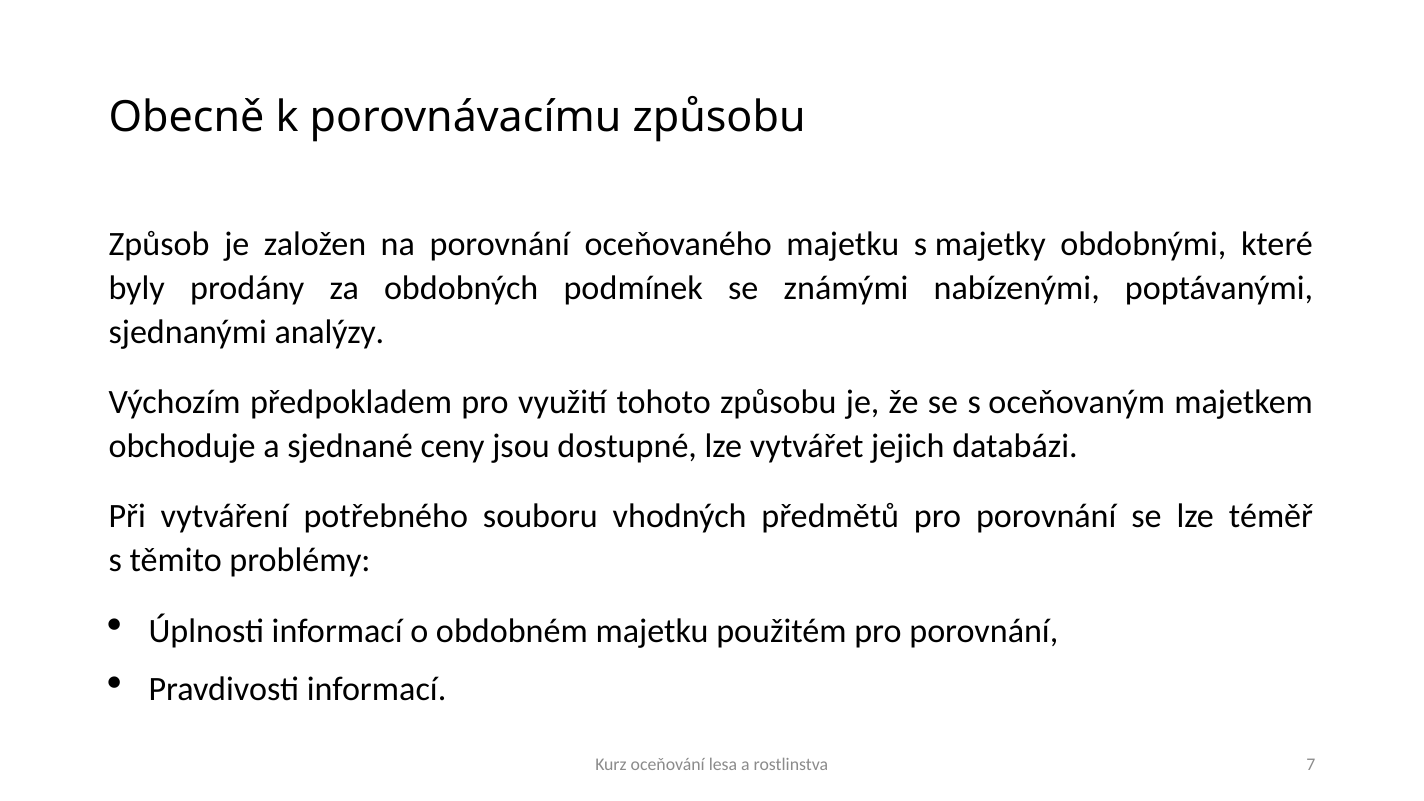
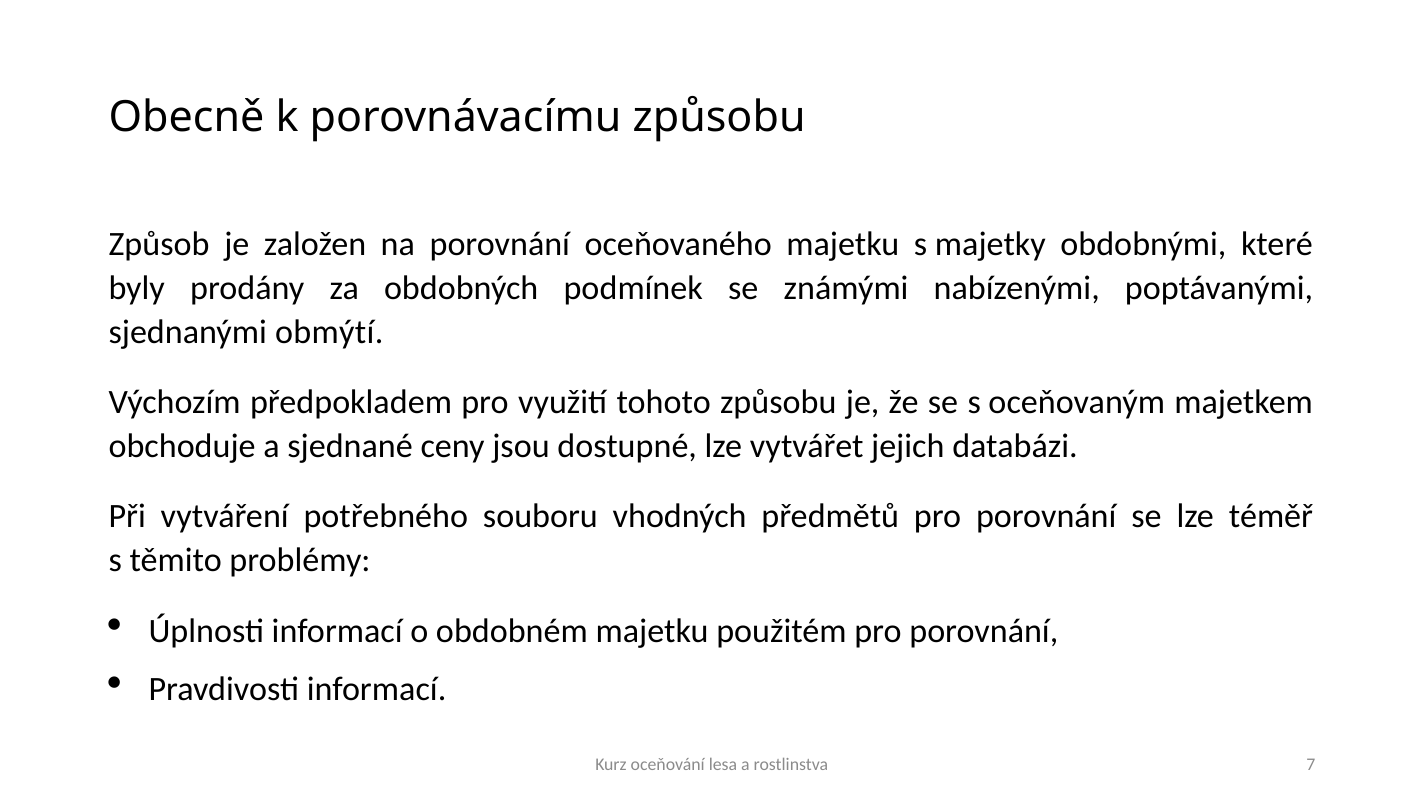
analýzy: analýzy -> obmýtí
